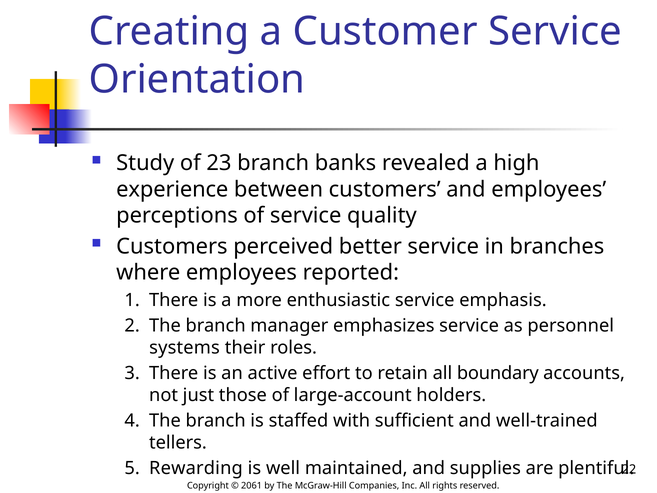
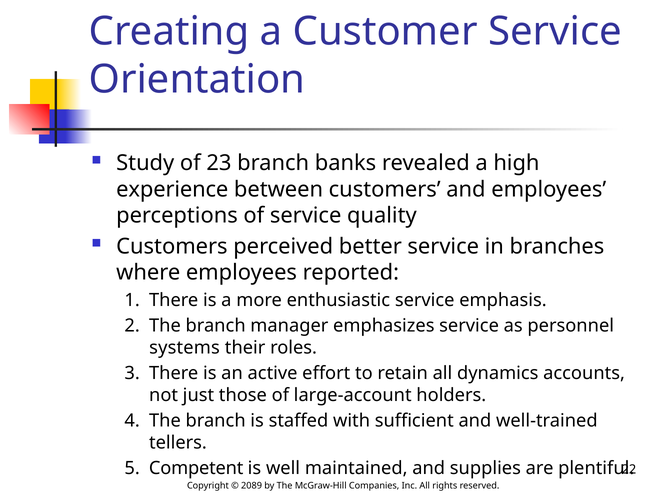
boundary: boundary -> dynamics
Rewarding: Rewarding -> Competent
2061: 2061 -> 2089
